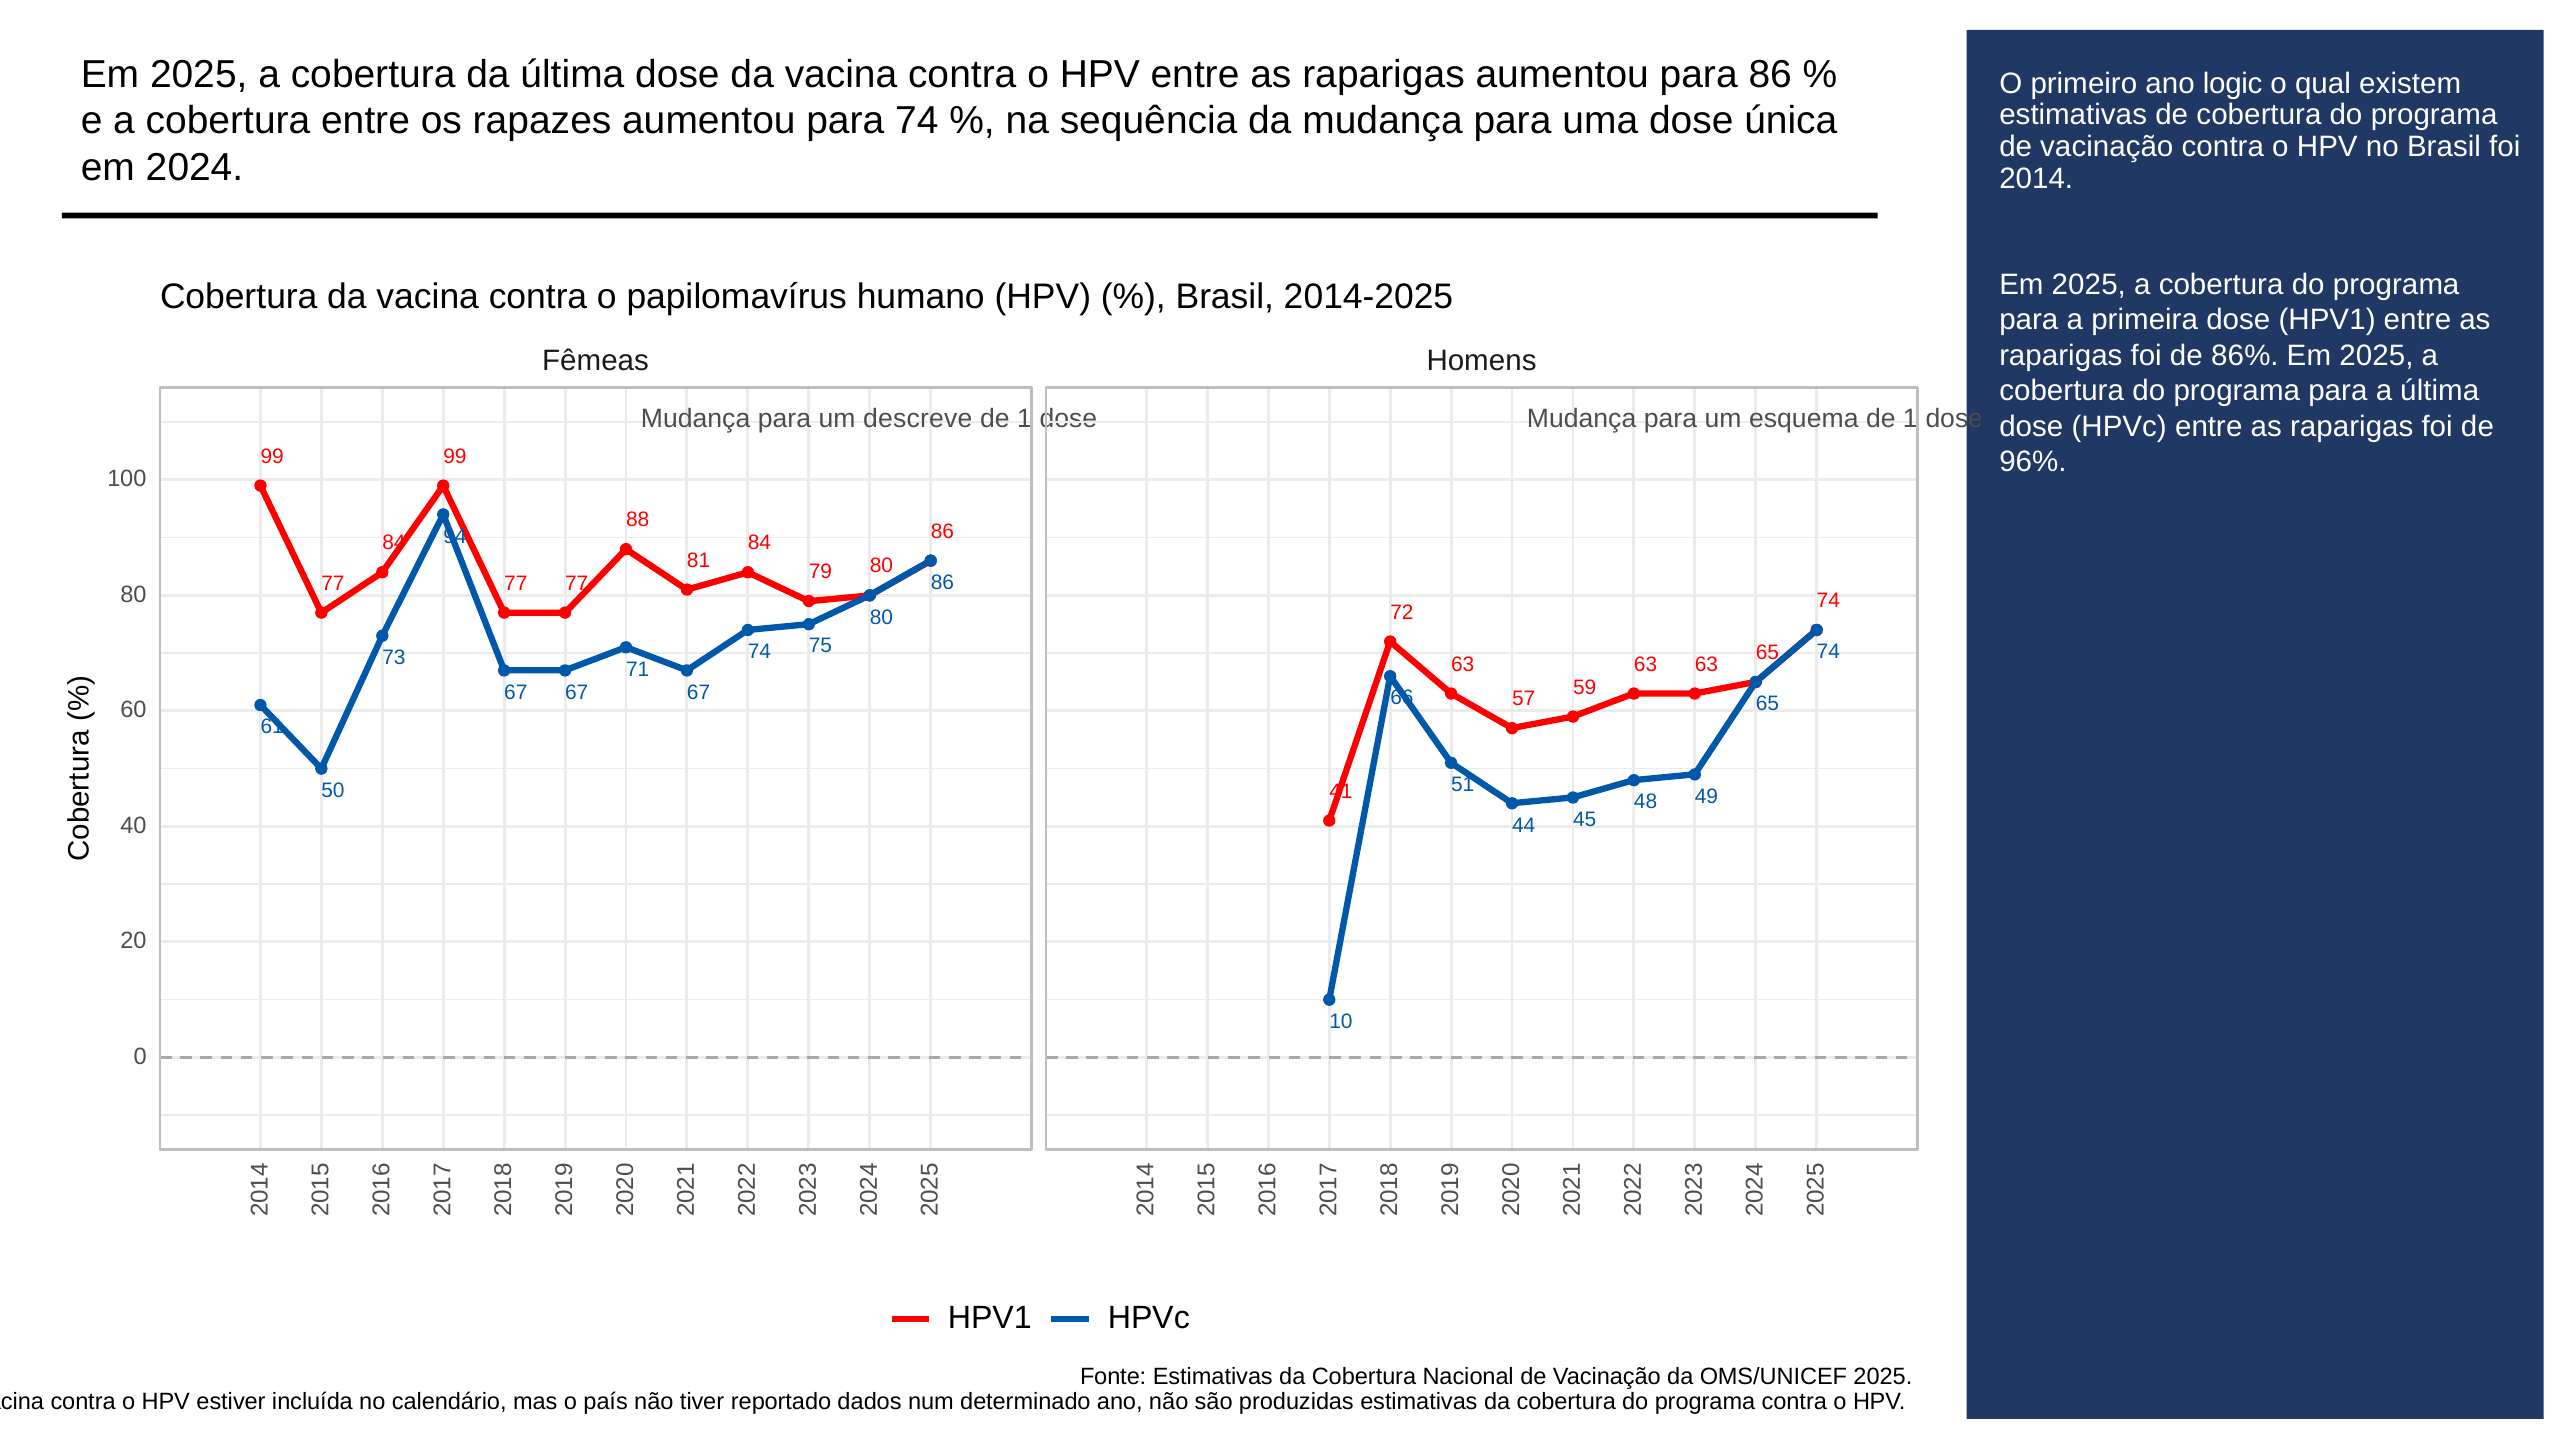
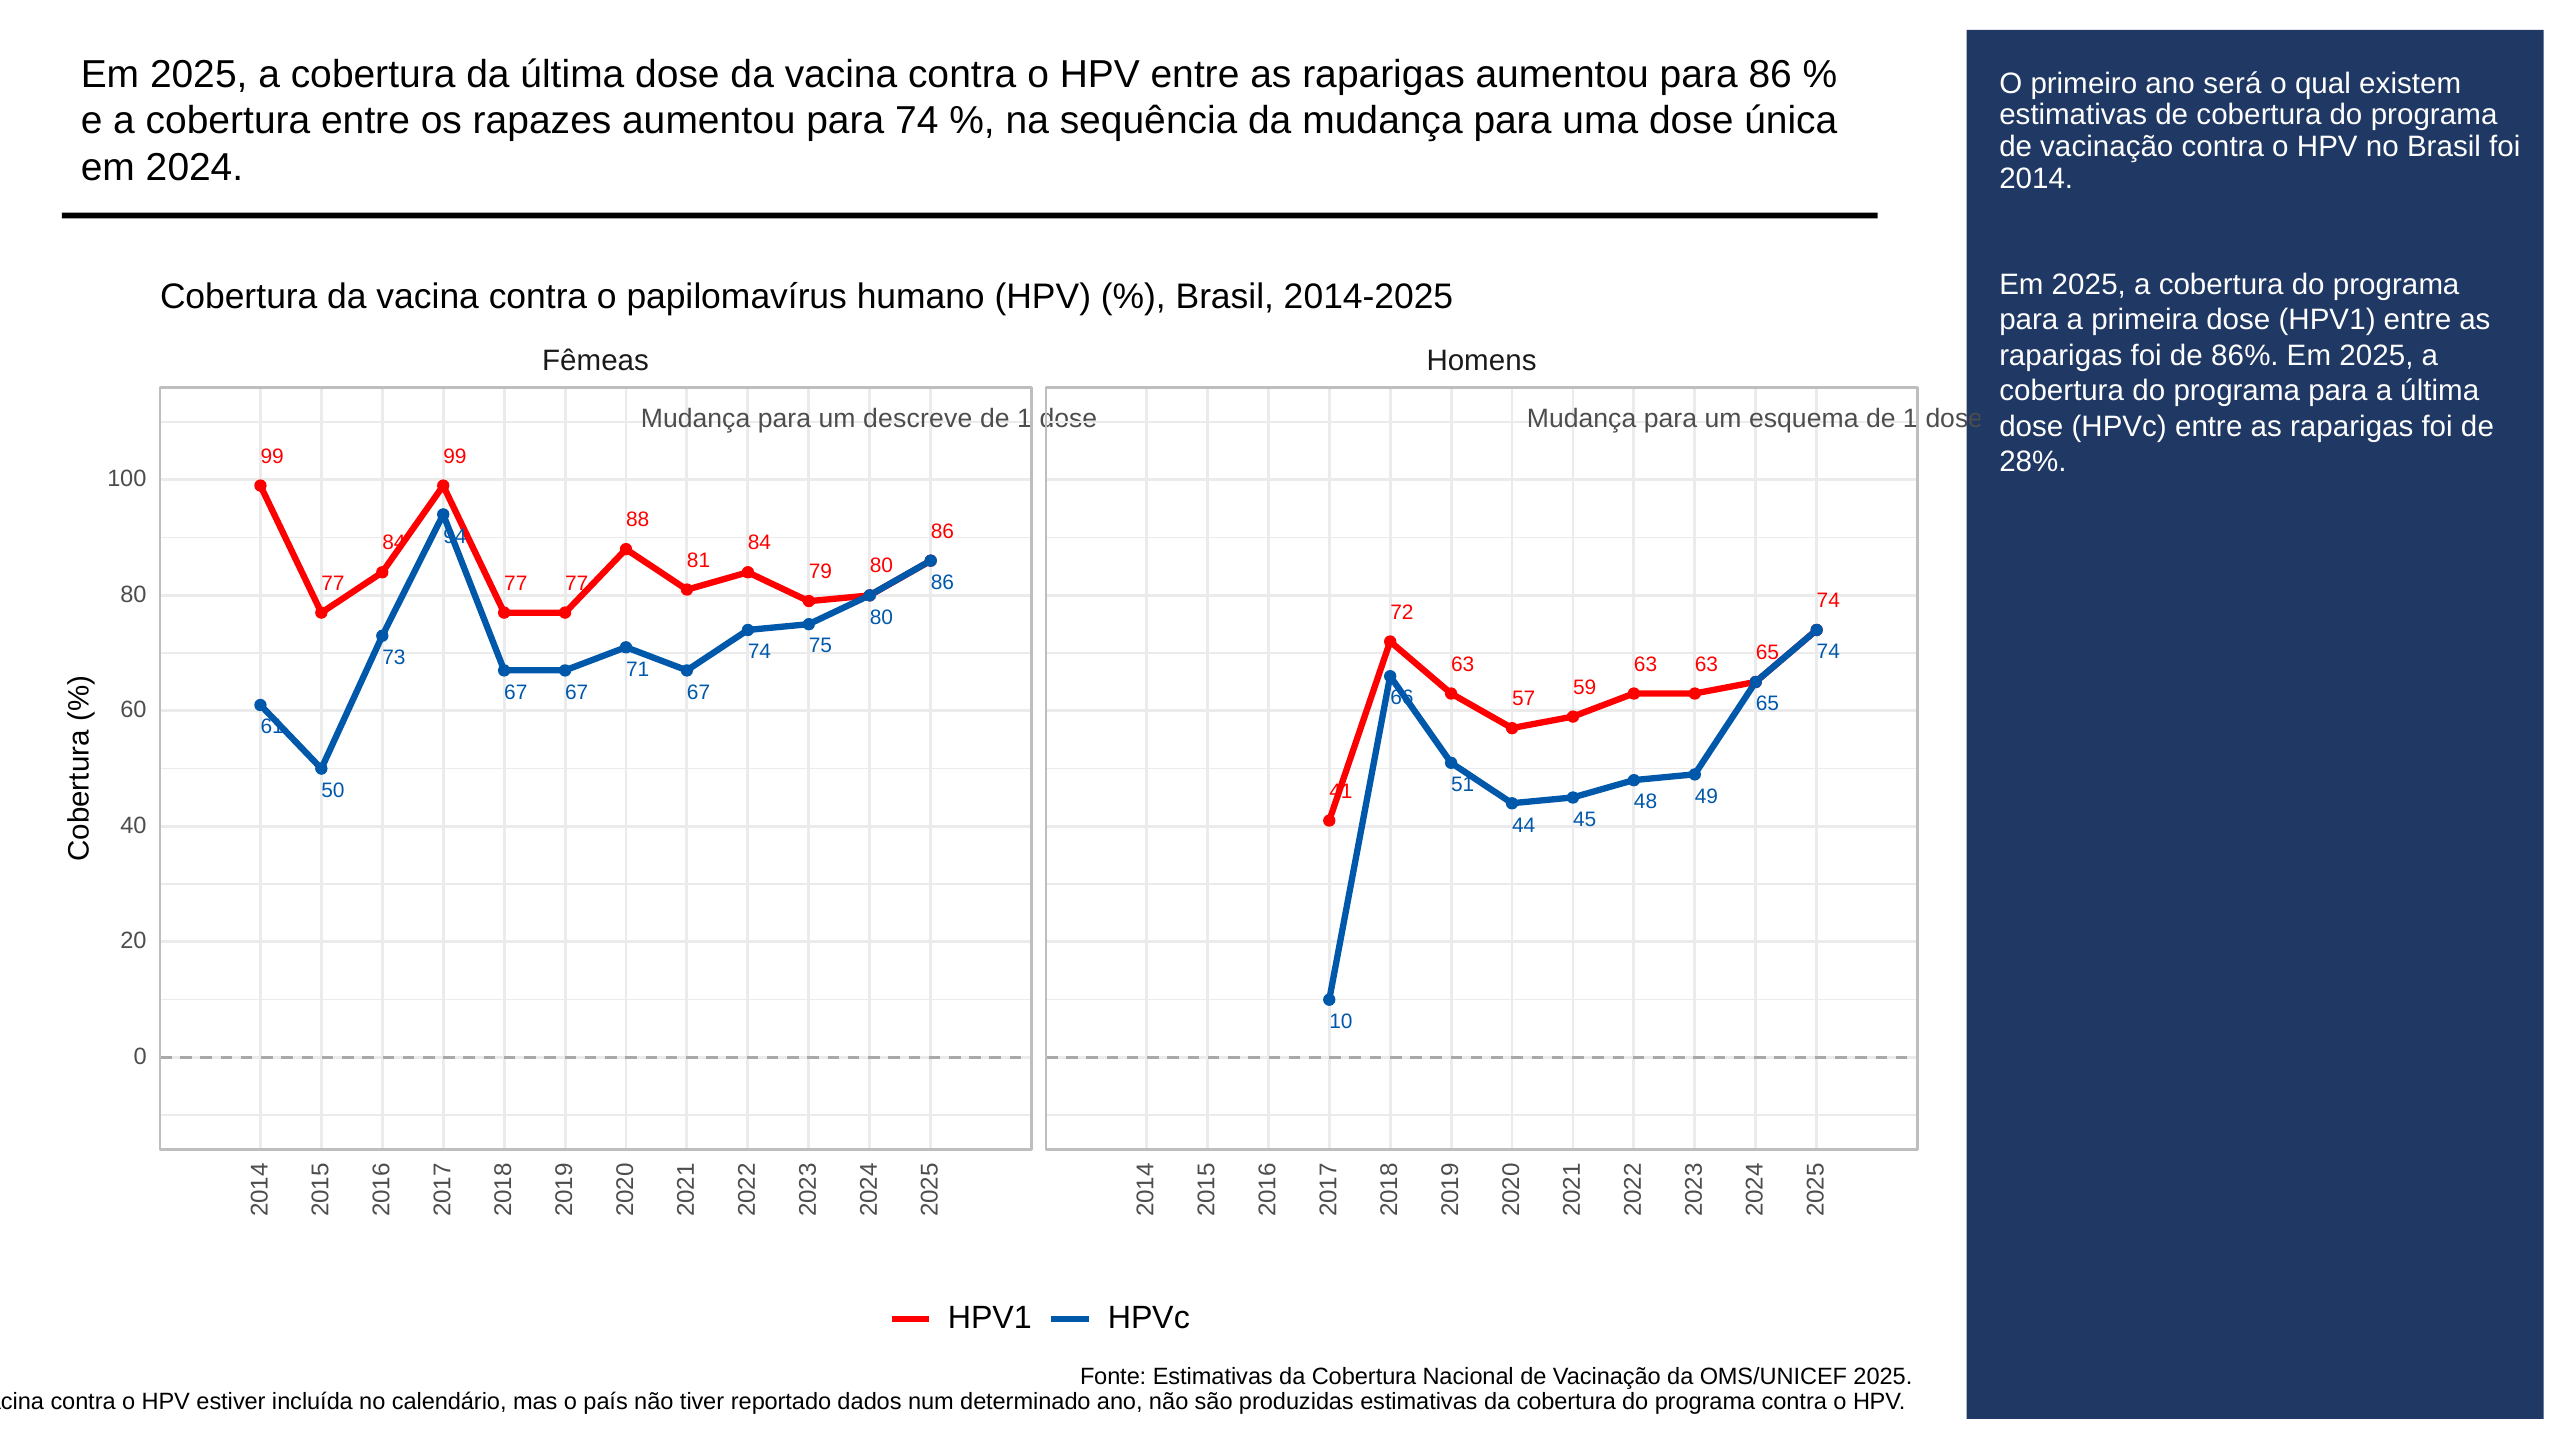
logic: logic -> será
96%: 96% -> 28%
